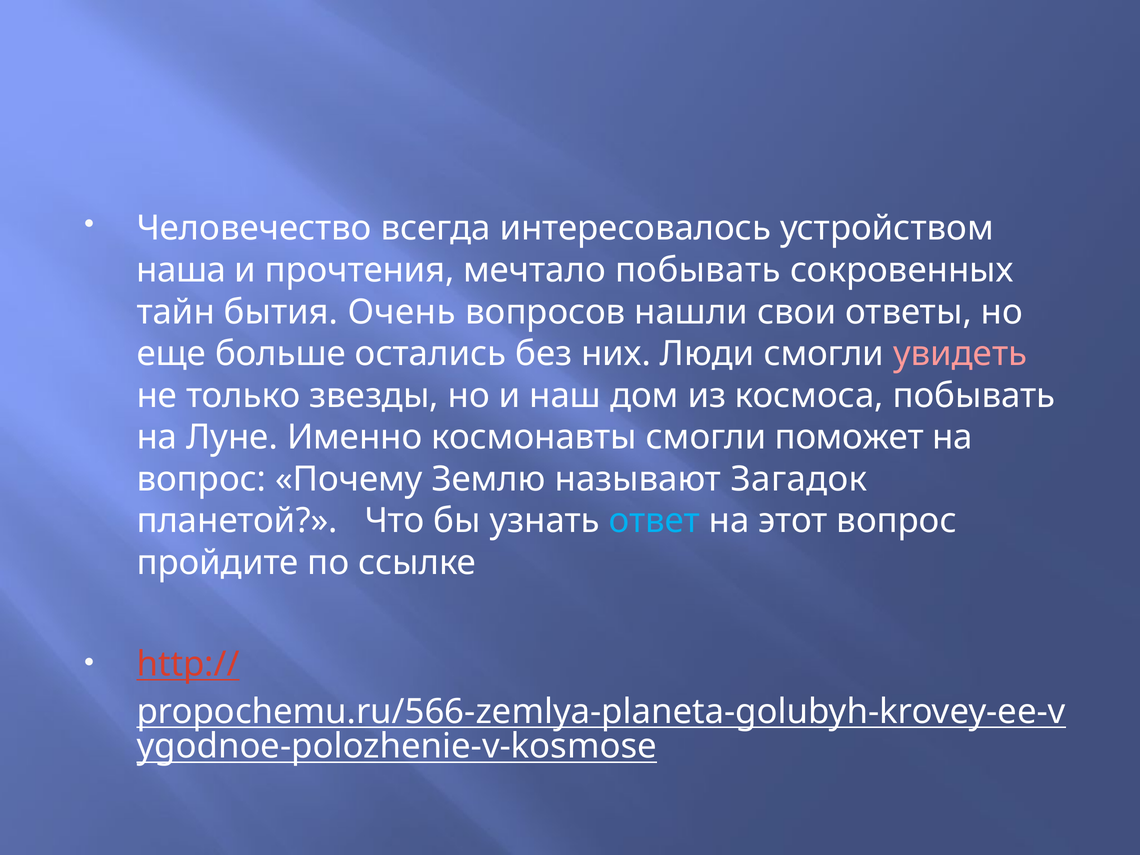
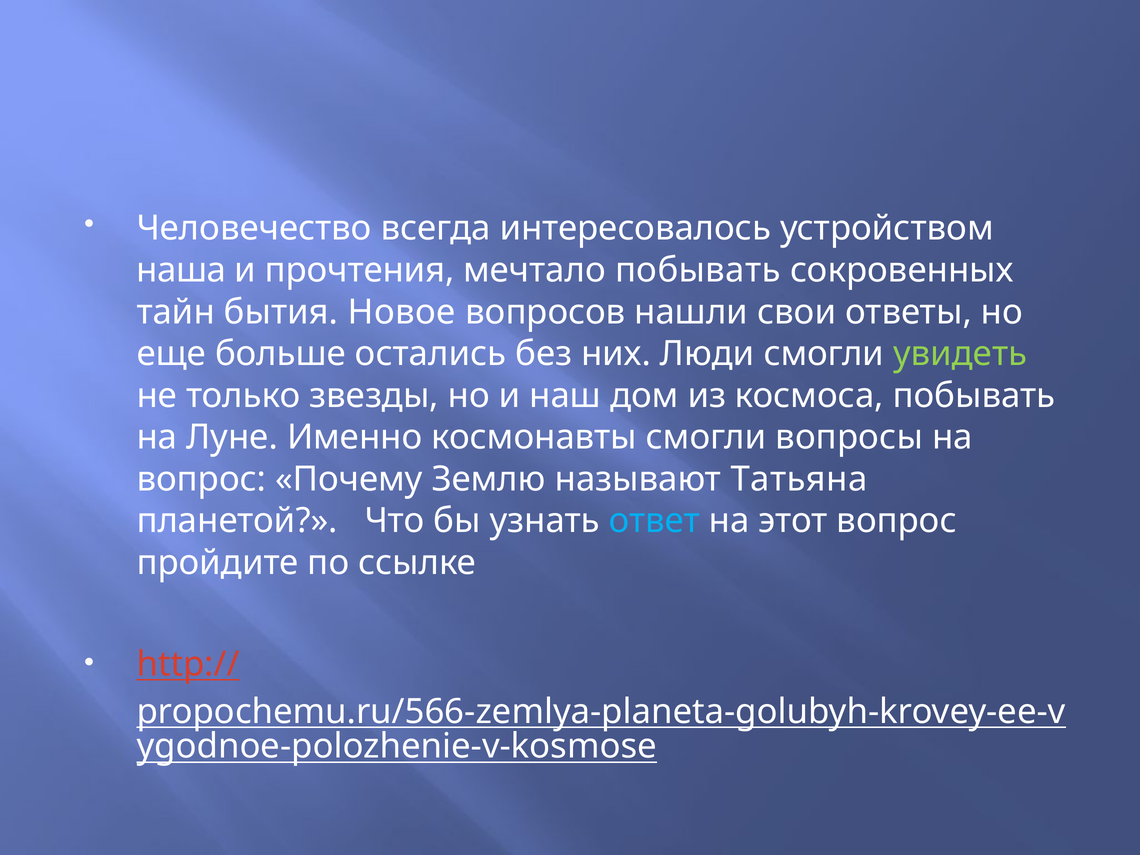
Очень: Очень -> Новое
увидеть colour: pink -> light green
поможет: поможет -> вопросы
Загадок: Загадок -> Татьяна
